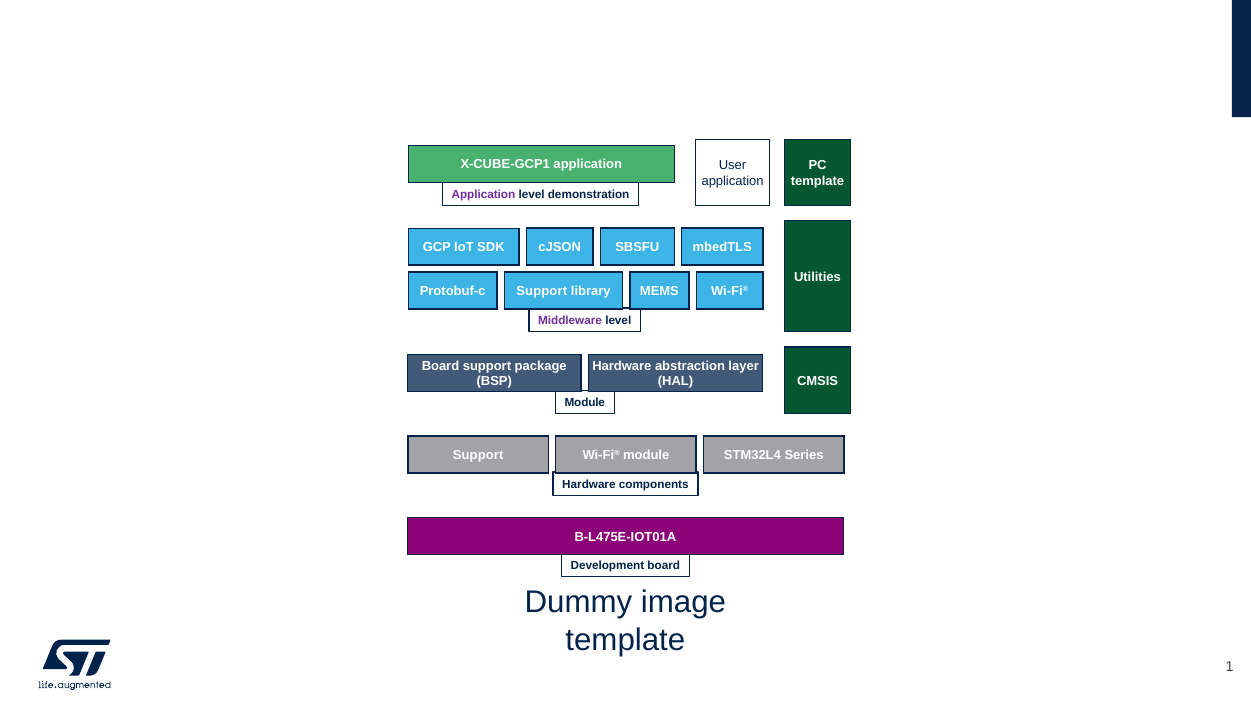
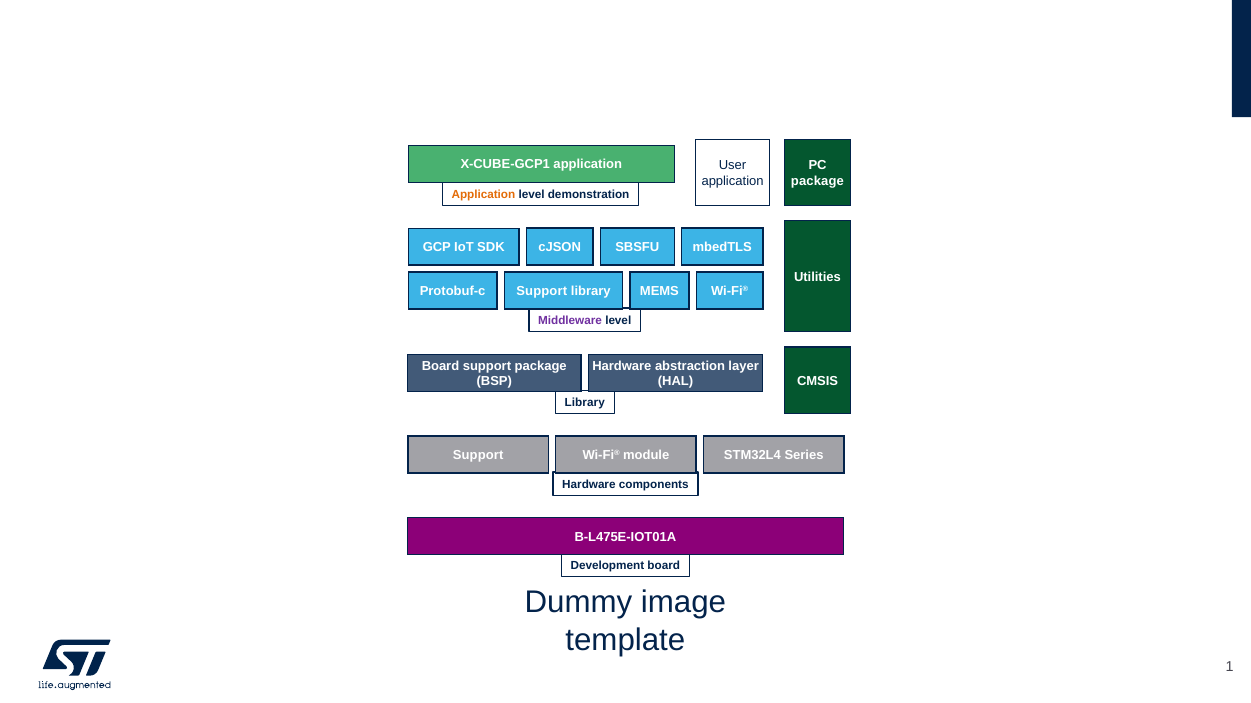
template at (818, 181): template -> package
Application at (483, 195) colour: purple -> orange
Module at (585, 403): Module -> Library
